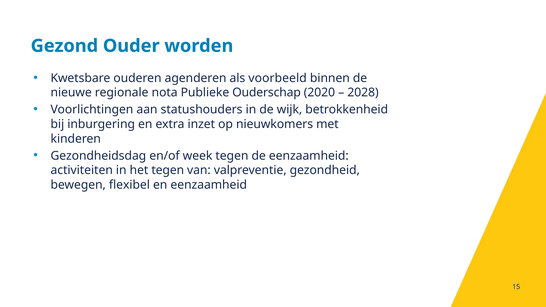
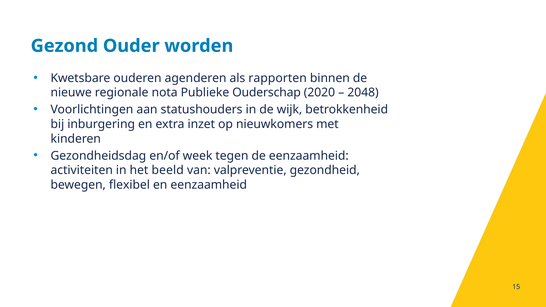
voorbeeld: voorbeeld -> rapporten
2028: 2028 -> 2048
het tegen: tegen -> beeld
